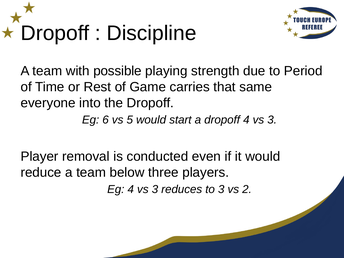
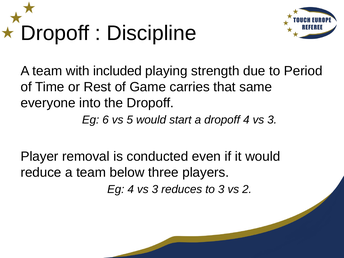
possible: possible -> included
